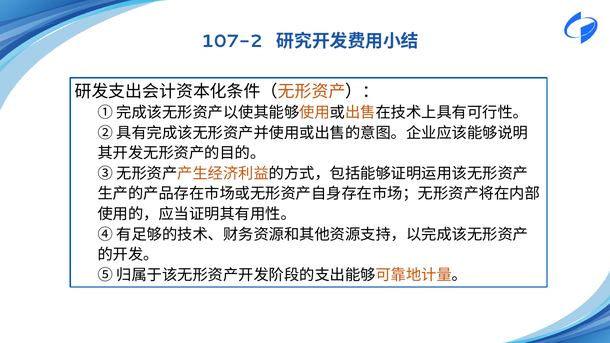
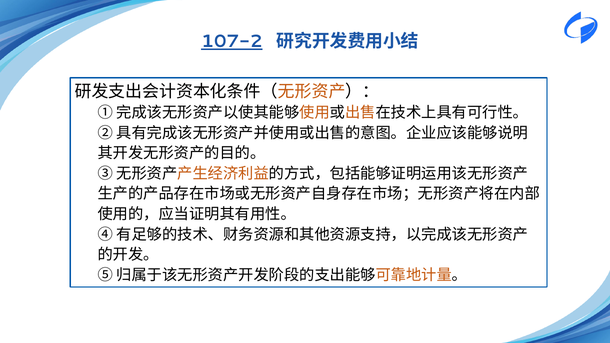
107-2 underline: none -> present
